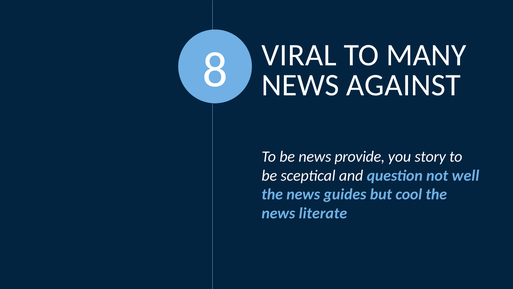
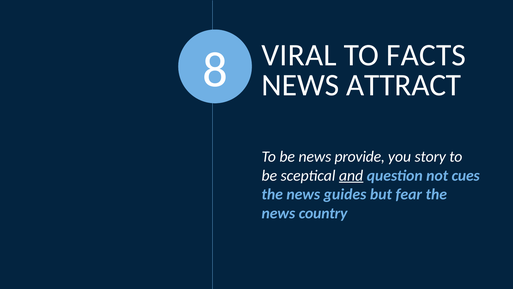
MANY: MANY -> FACTS
AGAINST: AGAINST -> ATTRACT
and underline: none -> present
well: well -> cues
cool: cool -> fear
literate: literate -> country
